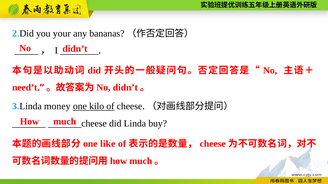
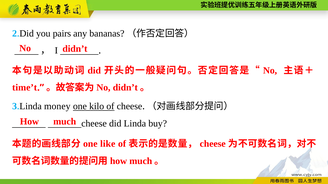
your: your -> pairs
need’t: need’t -> time’t
